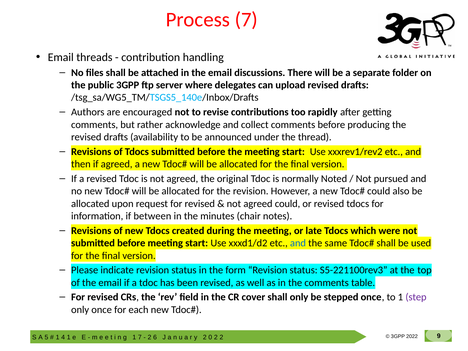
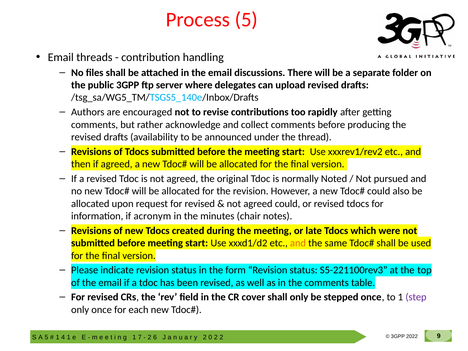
Process 7: 7 -> 5
between: between -> acronym
and at (298, 243) colour: blue -> orange
